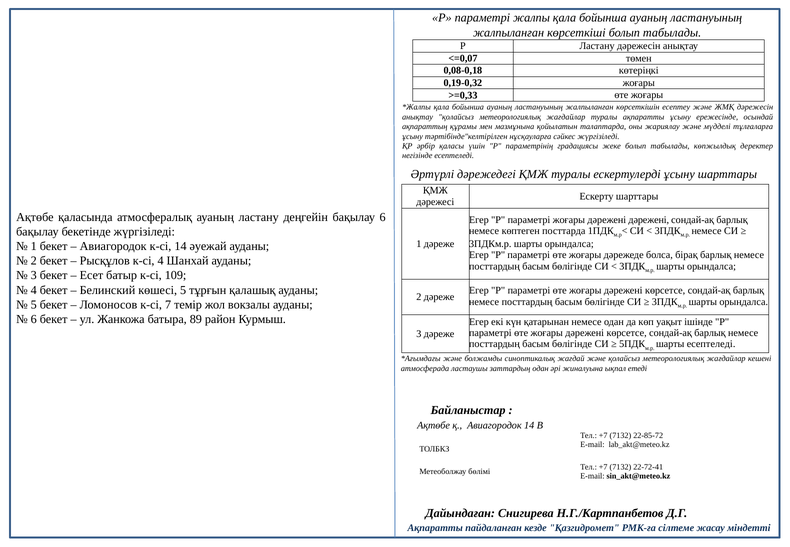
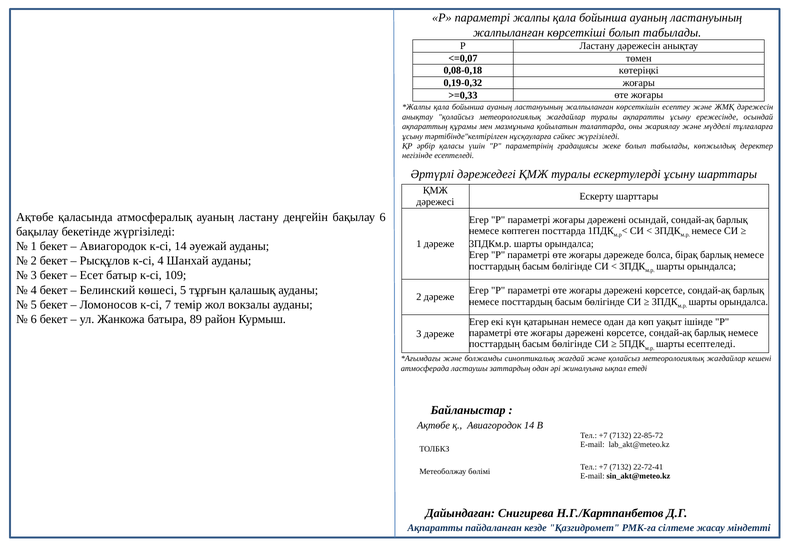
дәрежені дәрежені: дәрежені -> осындай
